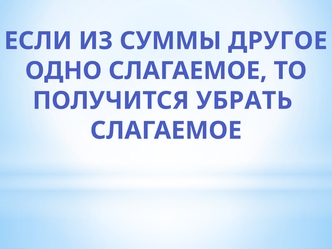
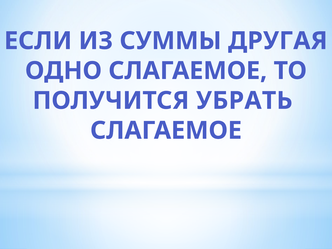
ДРУГОЕ: ДРУГОЕ -> ДРУГАЯ
